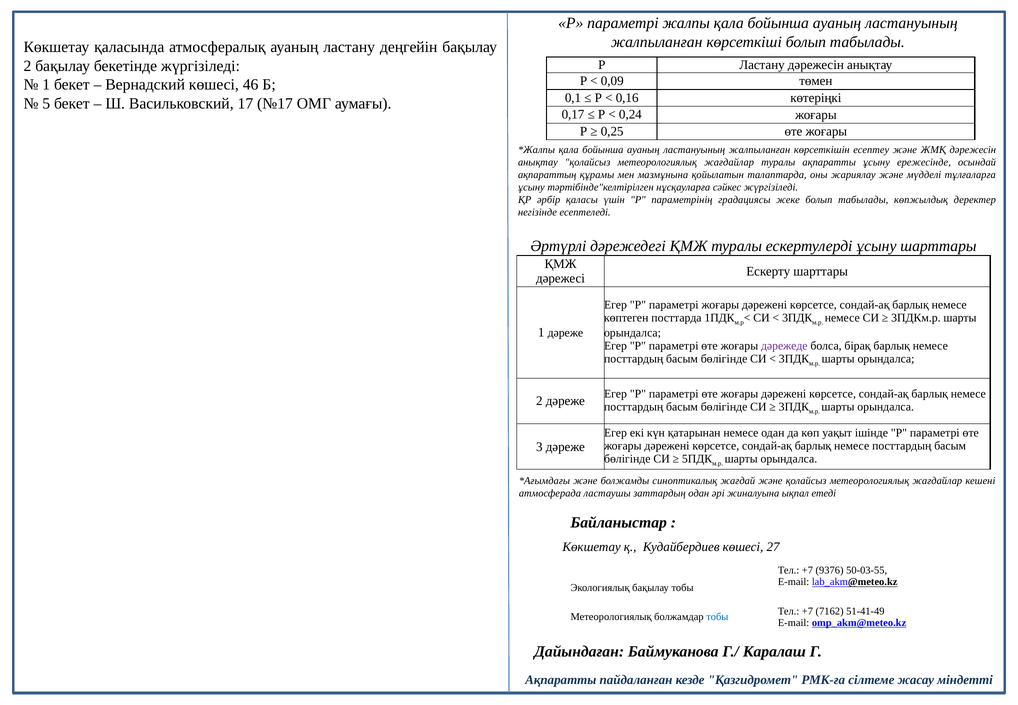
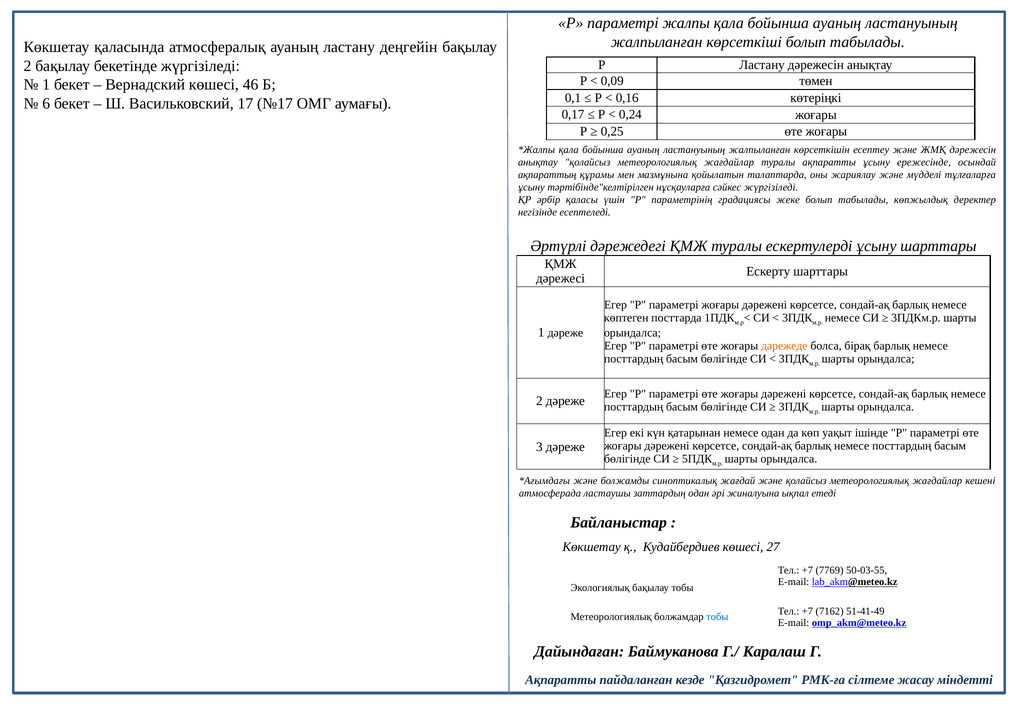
5: 5 -> 6
дәрежеде colour: purple -> orange
9376: 9376 -> 7769
